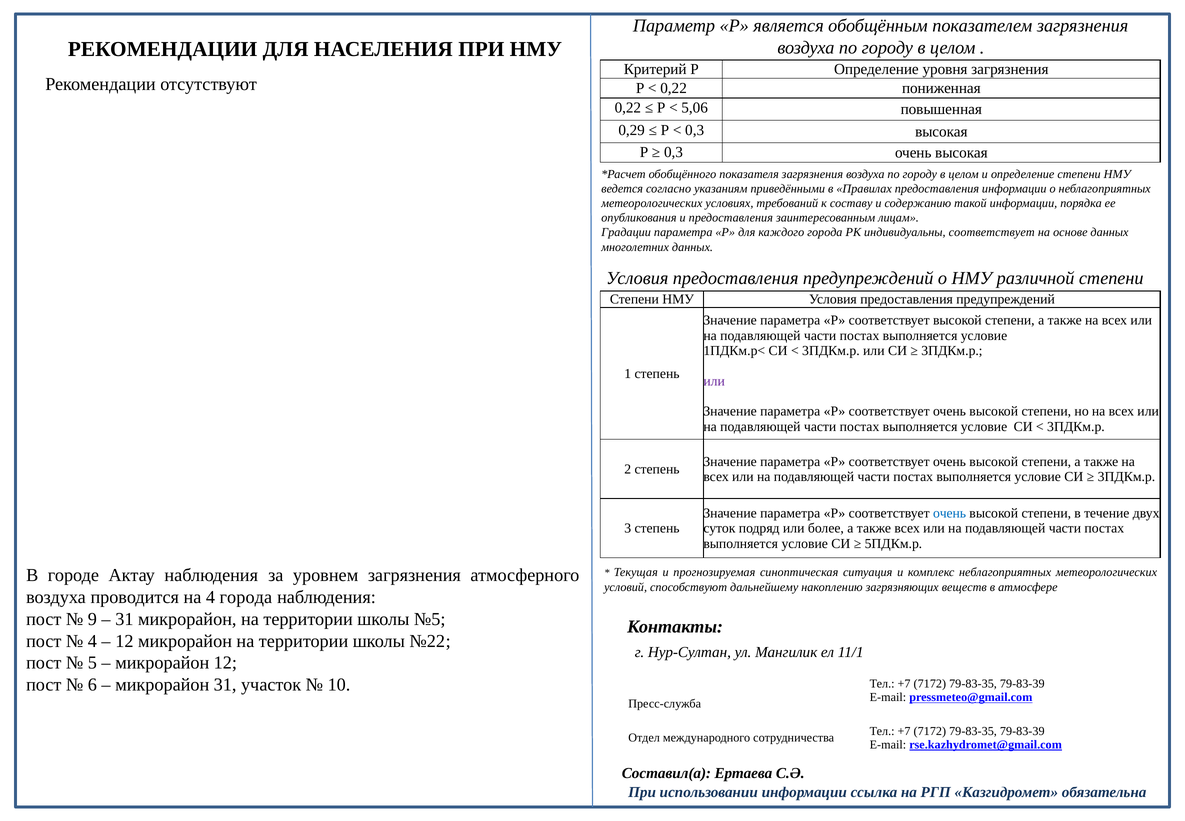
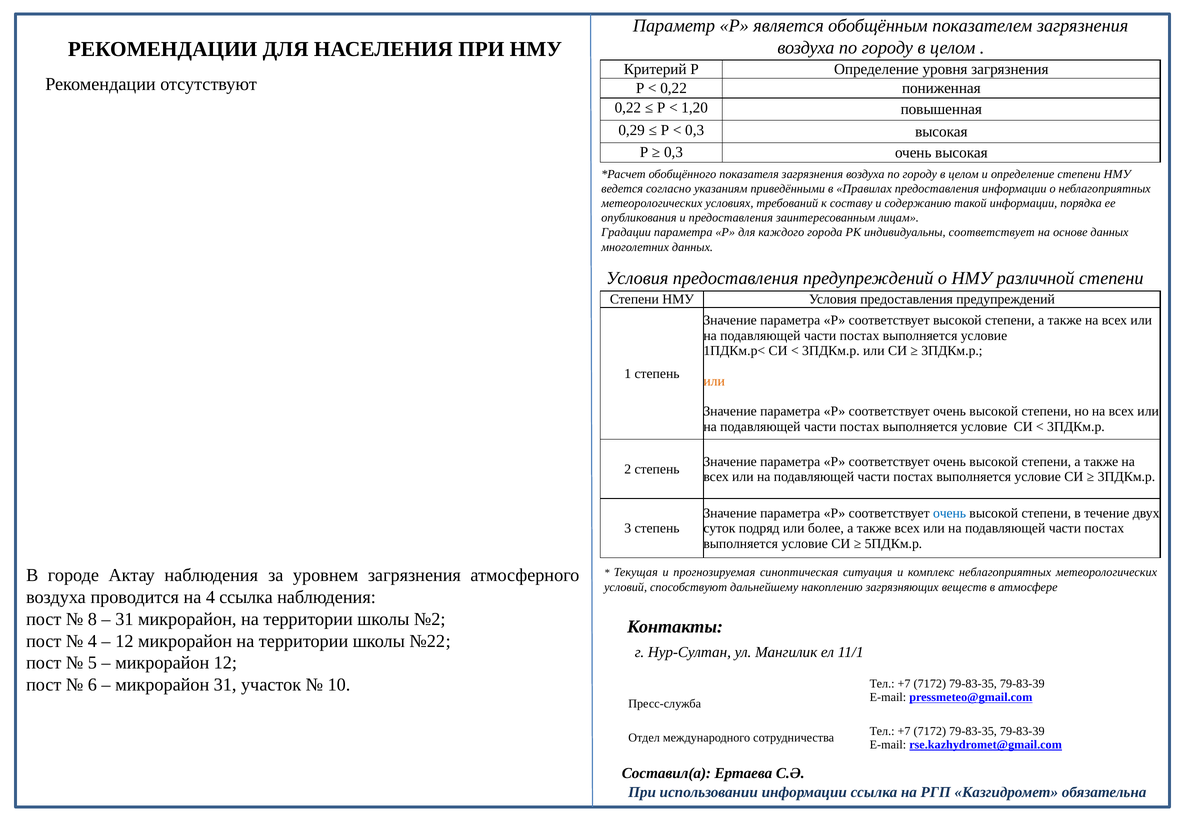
5,06: 5,06 -> 1,20
или at (714, 381) colour: purple -> orange
4 города: города -> ссылка
9: 9 -> 8
№5: №5 -> №2
